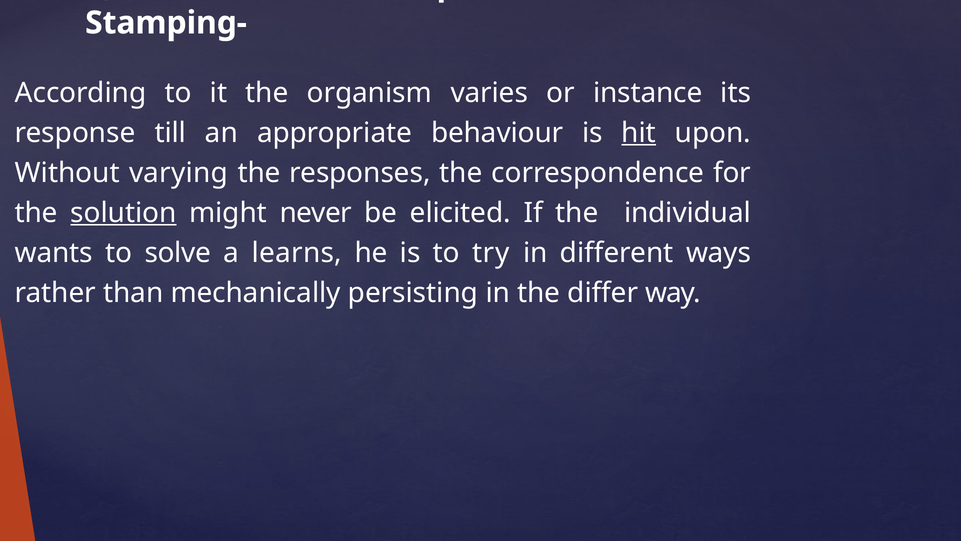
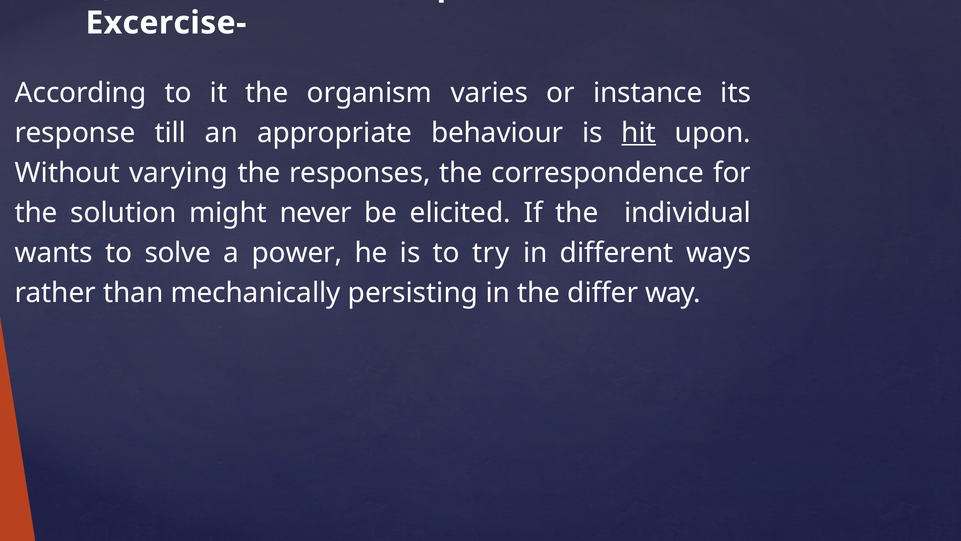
Stamping-: Stamping- -> Excercise-
solution underline: present -> none
learns: learns -> power
